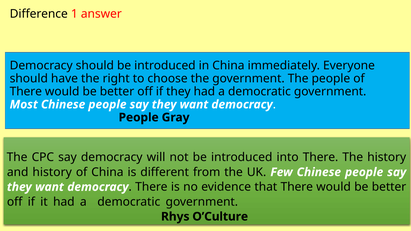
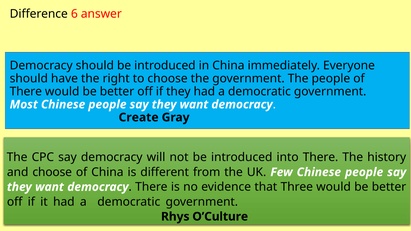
1: 1 -> 6
People at (139, 117): People -> Create
and history: history -> choose
that There: There -> Three
